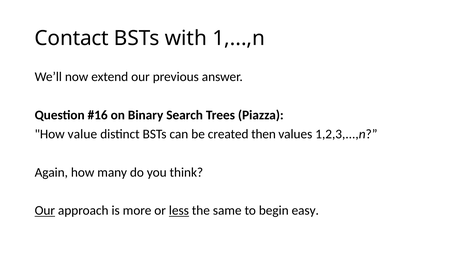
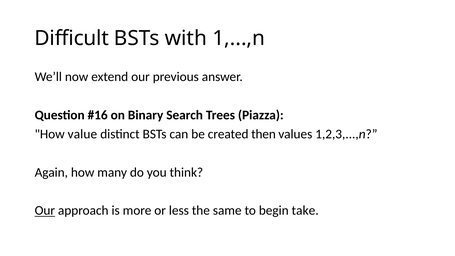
Contact: Contact -> Difficult
less underline: present -> none
easy: easy -> take
